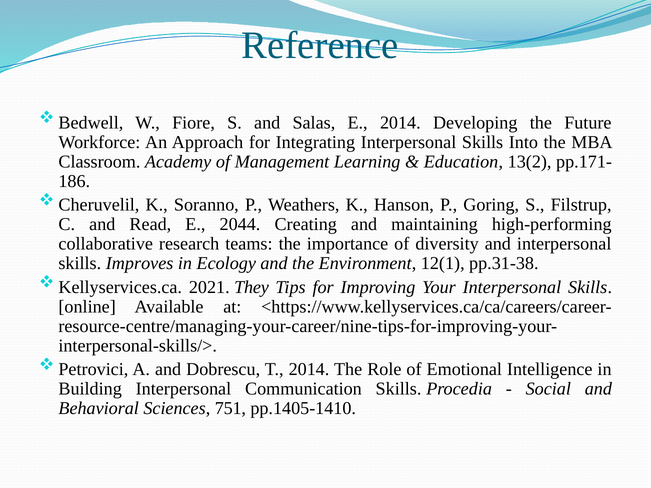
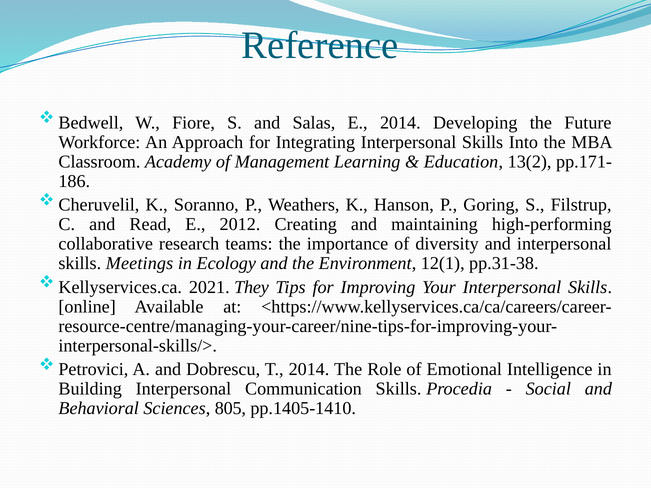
2044: 2044 -> 2012
Improves: Improves -> Meetings
751: 751 -> 805
